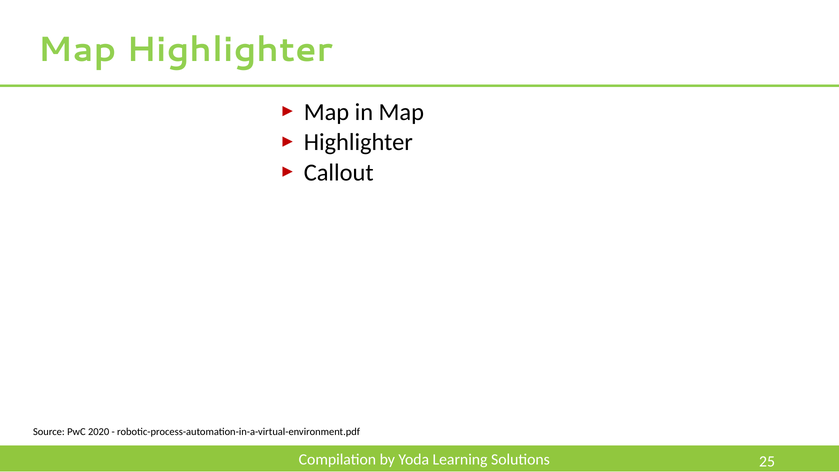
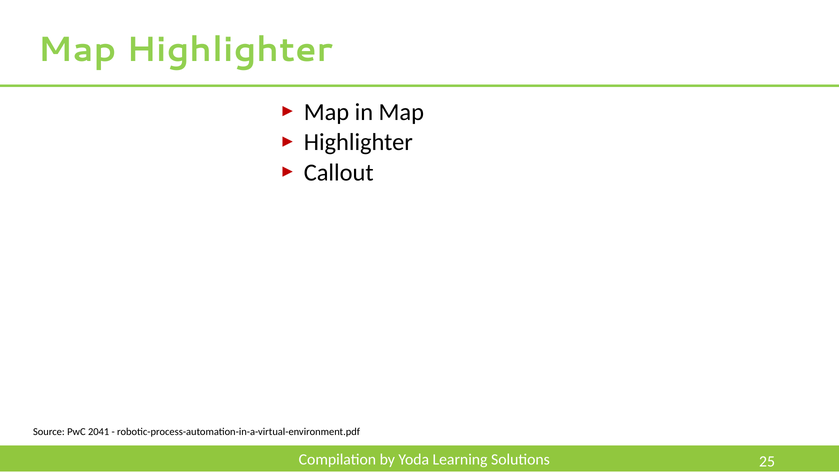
2020: 2020 -> 2041
